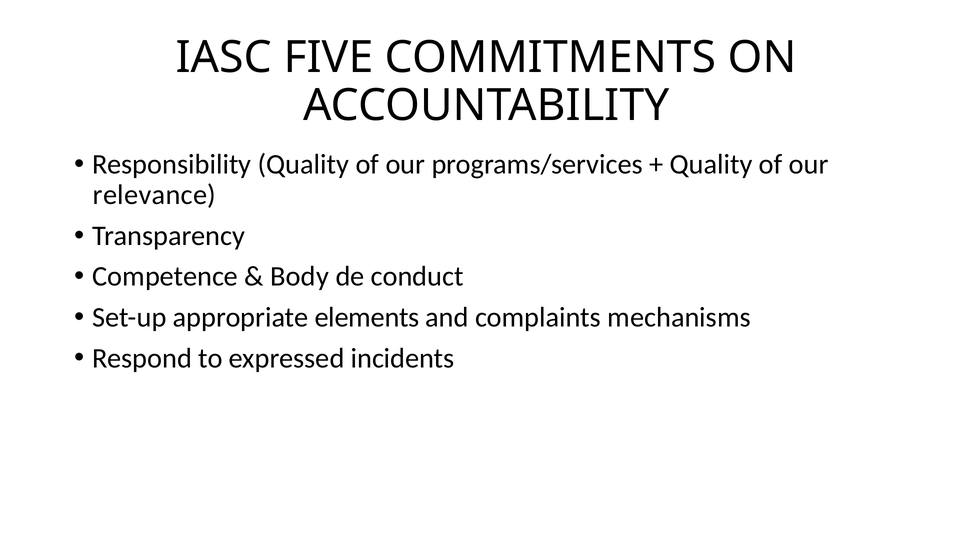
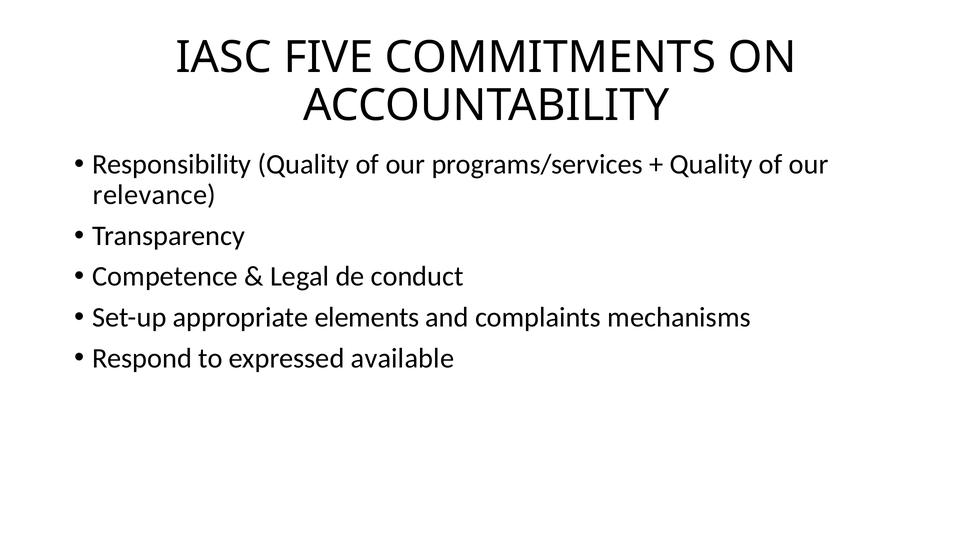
Body: Body -> Legal
incidents: incidents -> available
